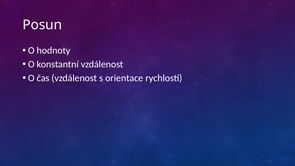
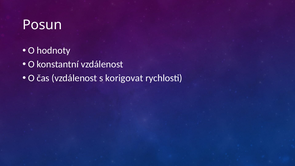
orientace: orientace -> korigovat
